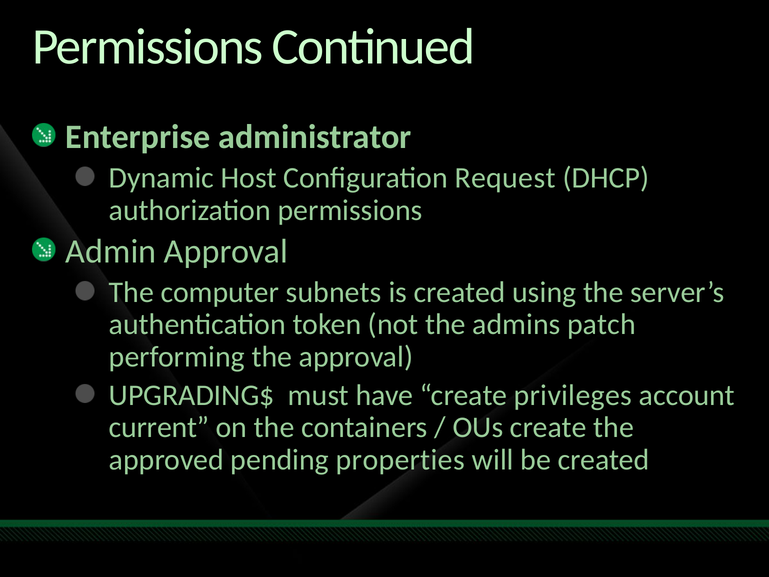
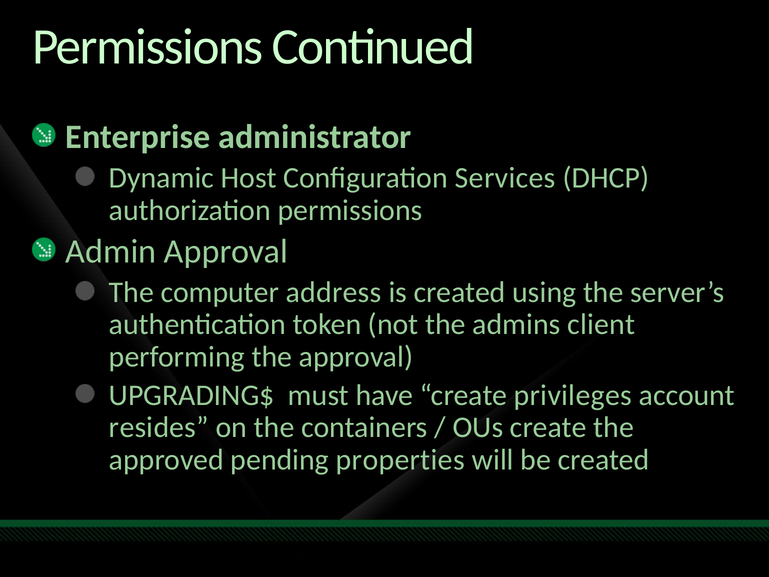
Request: Request -> Services
subnets: subnets -> address
patch: patch -> client
current: current -> resides
